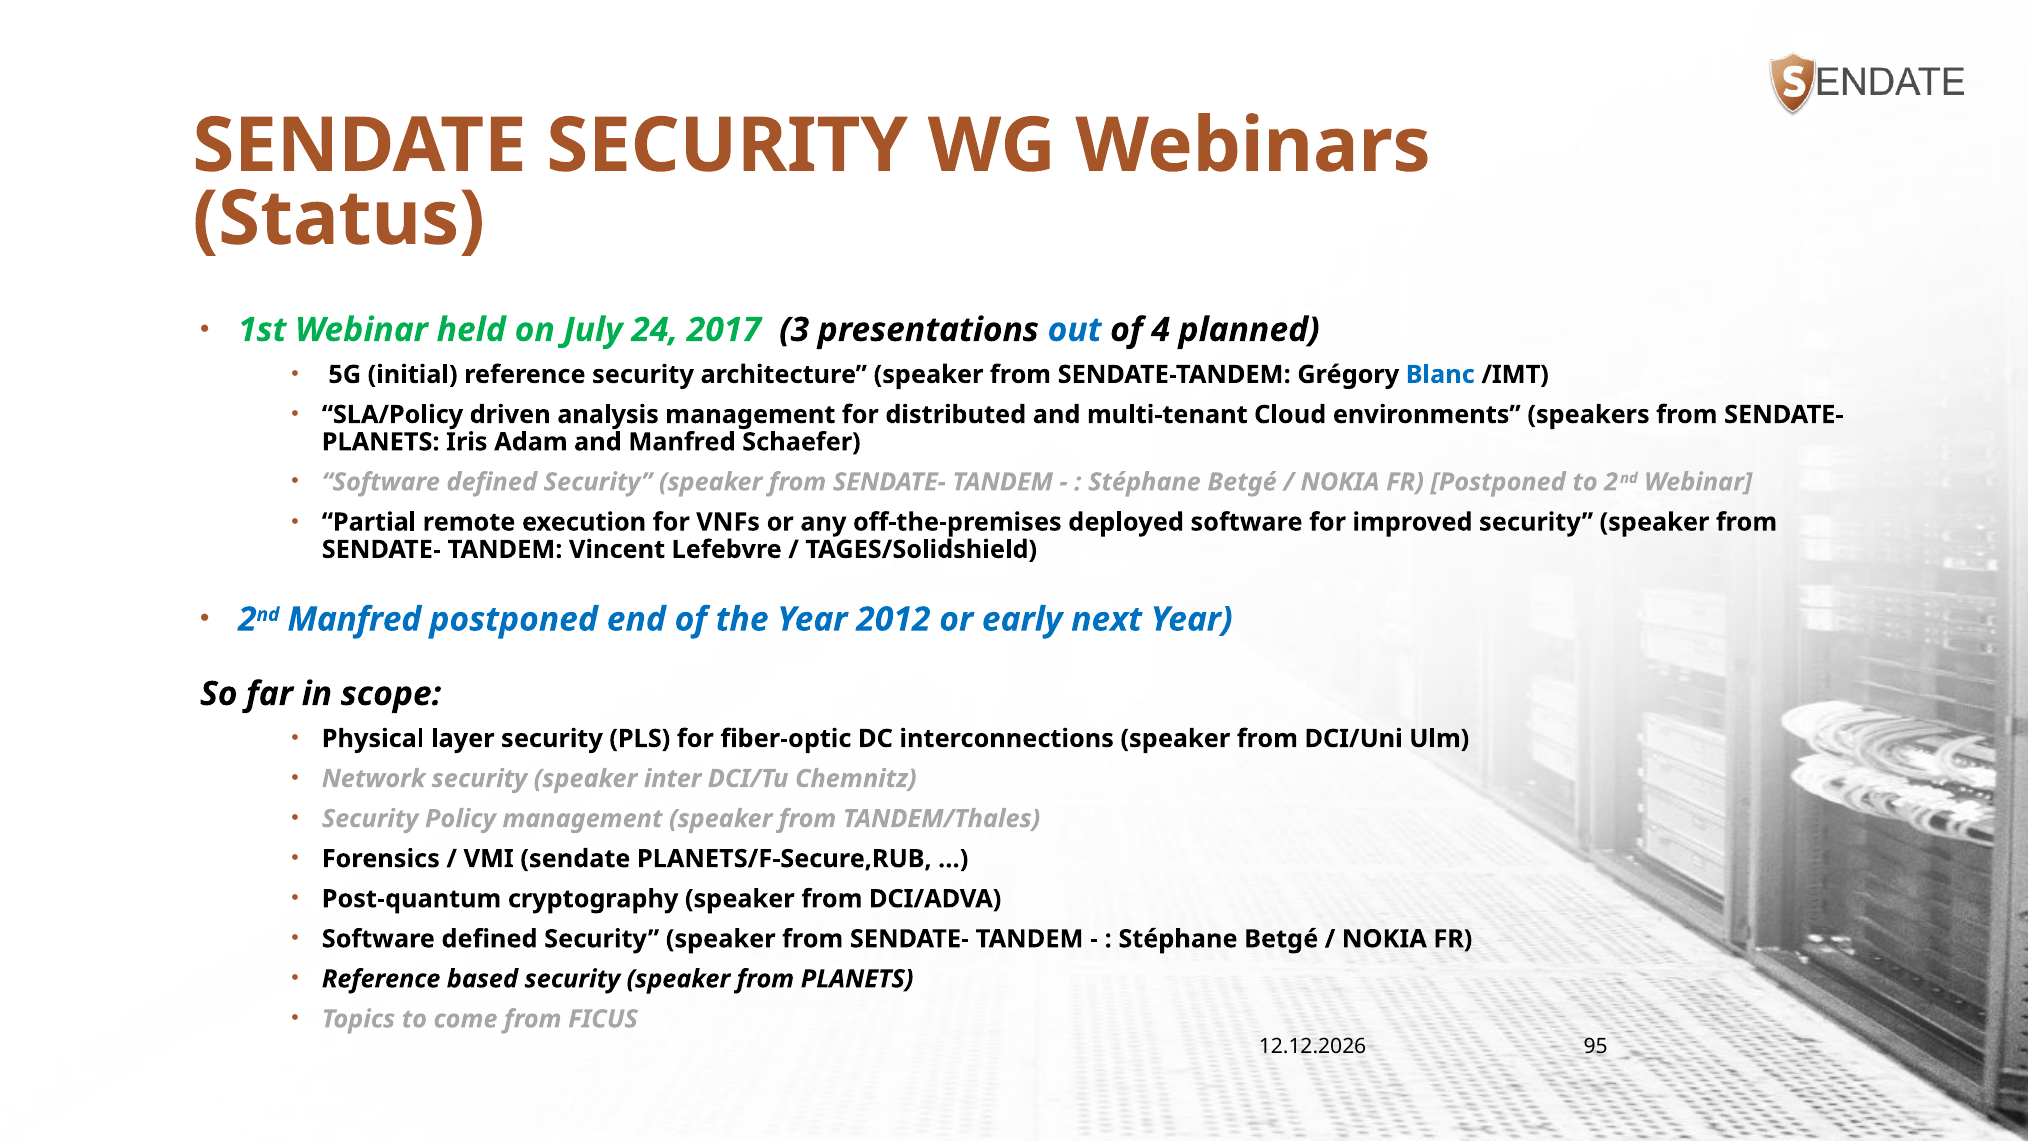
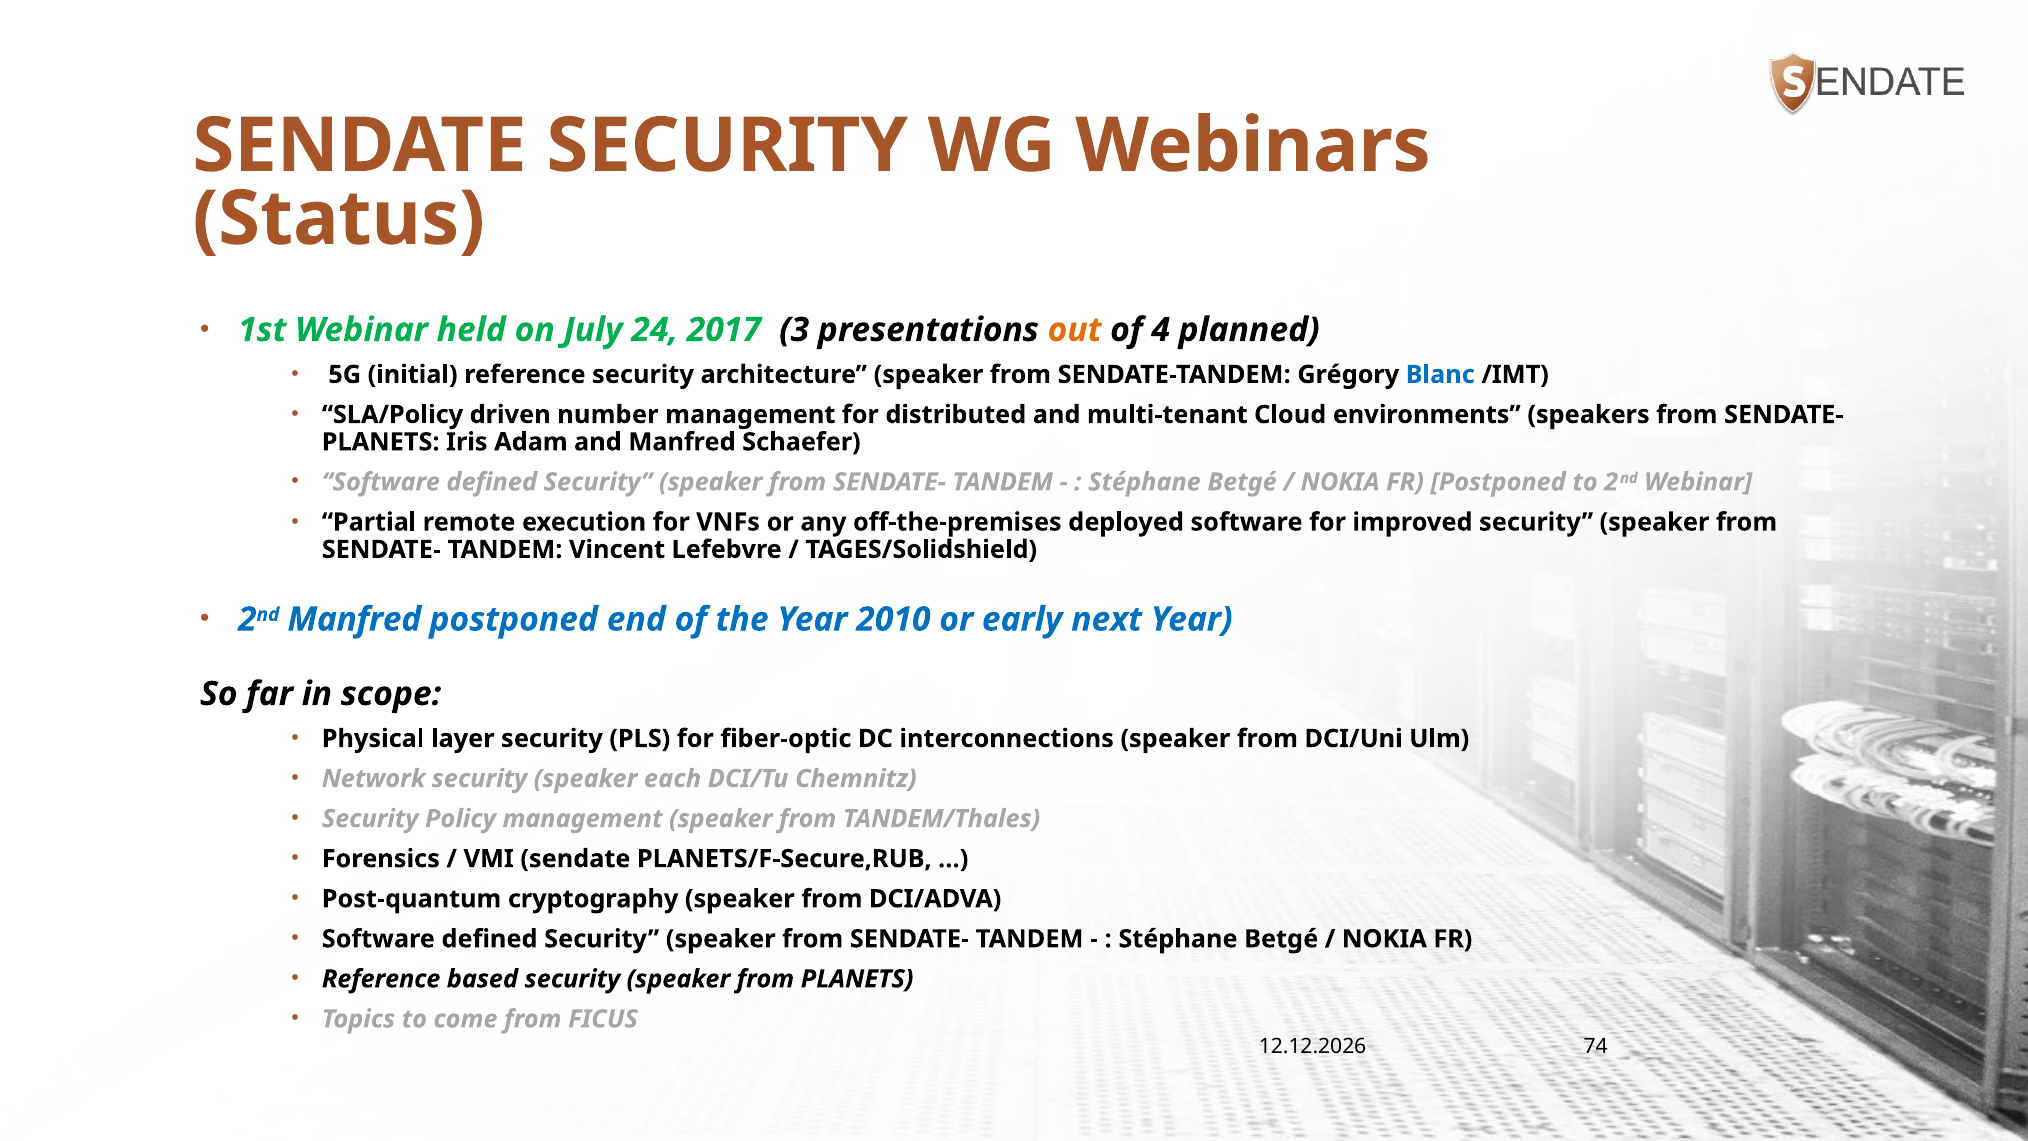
out colour: blue -> orange
analysis: analysis -> number
2012: 2012 -> 2010
inter: inter -> each
95: 95 -> 74
